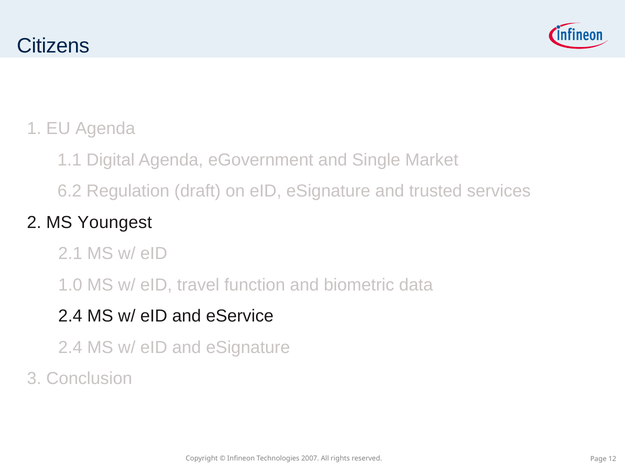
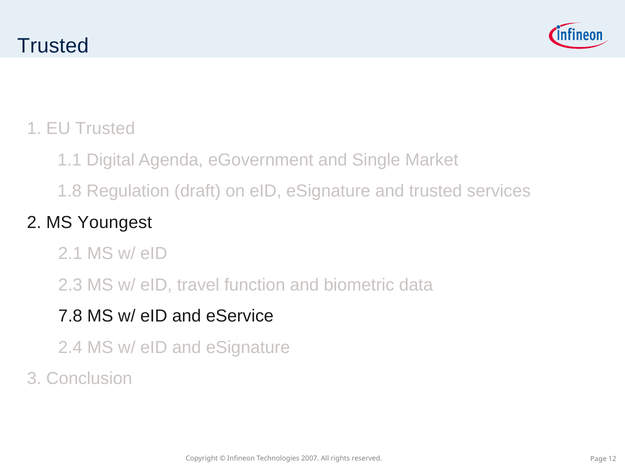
Citizens at (53, 46): Citizens -> Trusted
EU Agenda: Agenda -> Trusted
6.2: 6.2 -> 1.8
1.0: 1.0 -> 2.3
2.4 at (70, 316): 2.4 -> 7.8
